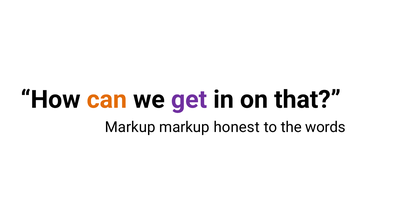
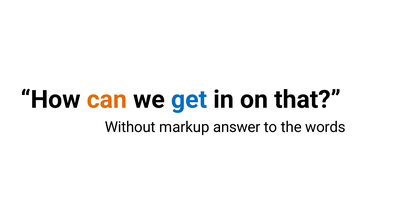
get colour: purple -> blue
Markup at (130, 127): Markup -> Without
honest: honest -> answer
